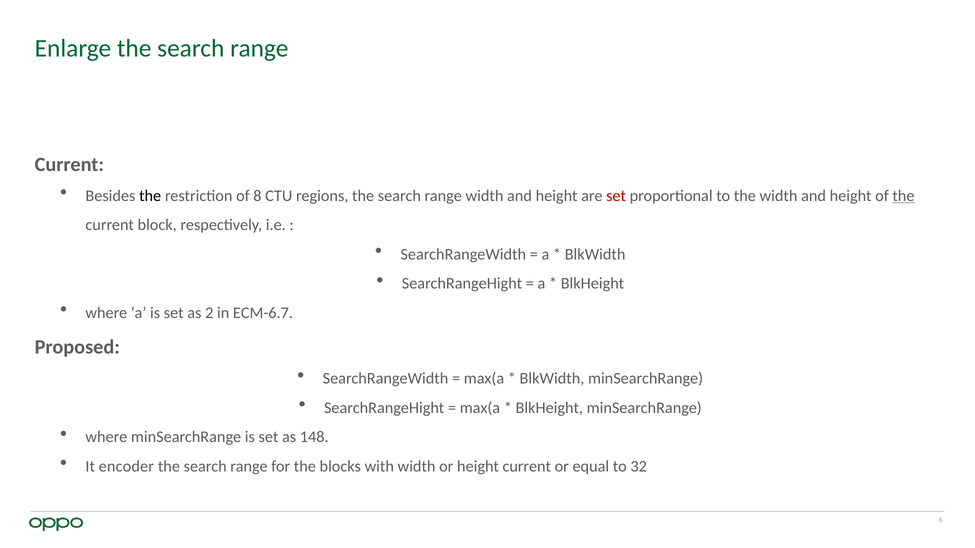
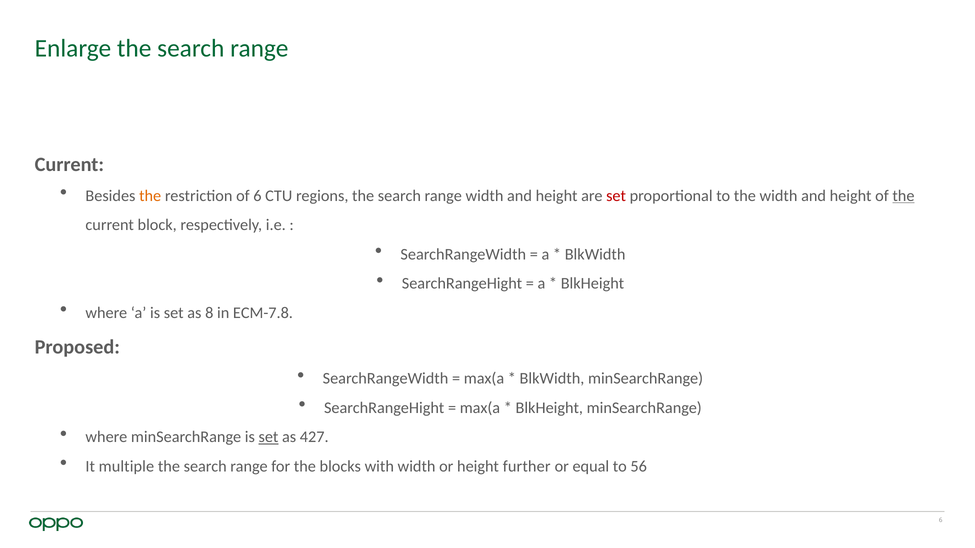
the at (150, 196) colour: black -> orange
of 8: 8 -> 6
2: 2 -> 8
ECM-6.7: ECM-6.7 -> ECM-7.8
set at (268, 437) underline: none -> present
148: 148 -> 427
encoder: encoder -> multiple
height current: current -> further
32: 32 -> 56
